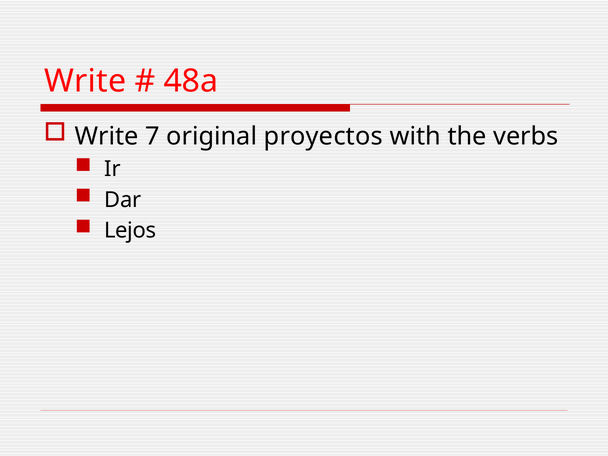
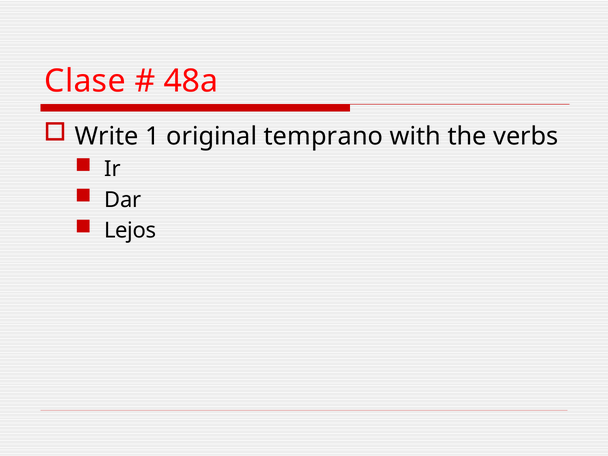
Write at (85, 81): Write -> Clase
7: 7 -> 1
proyectos: proyectos -> temprano
